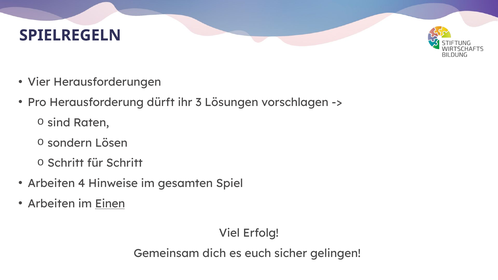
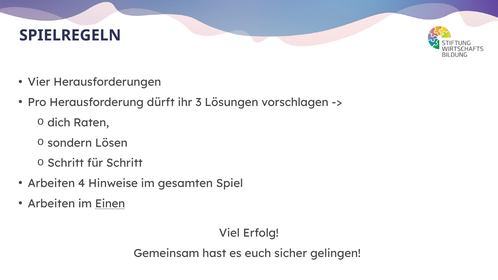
sind: sind -> dich
dich: dich -> hast
